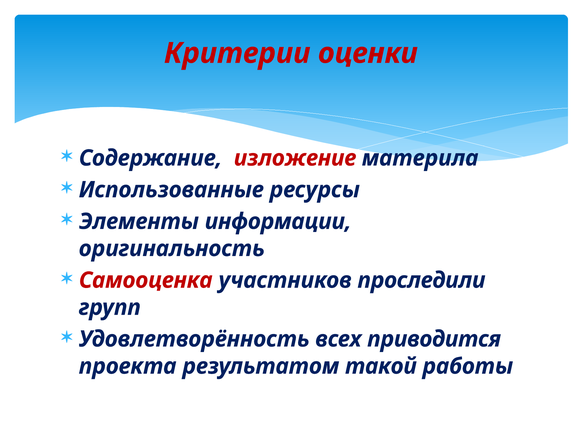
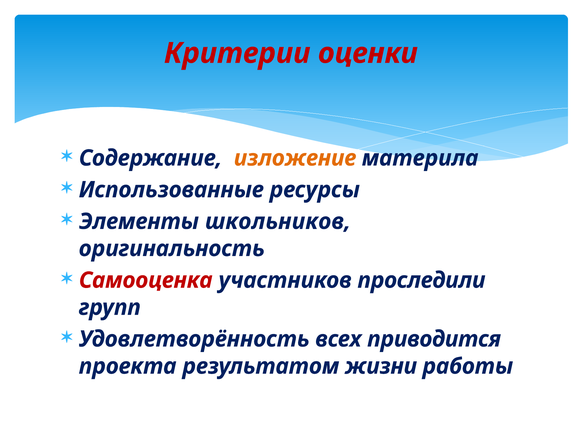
изложение colour: red -> orange
информации: информации -> школьников
такой: такой -> жизни
